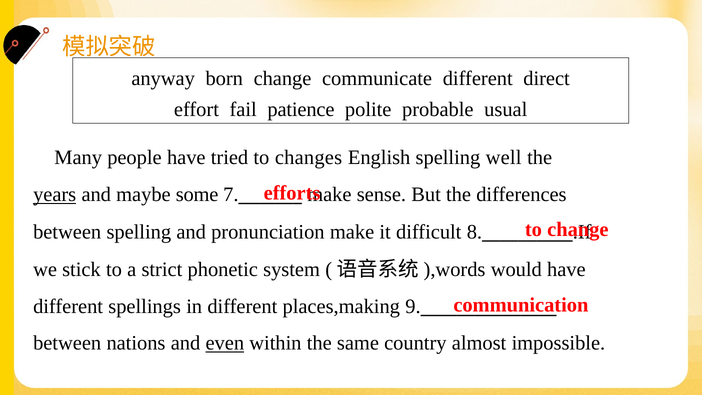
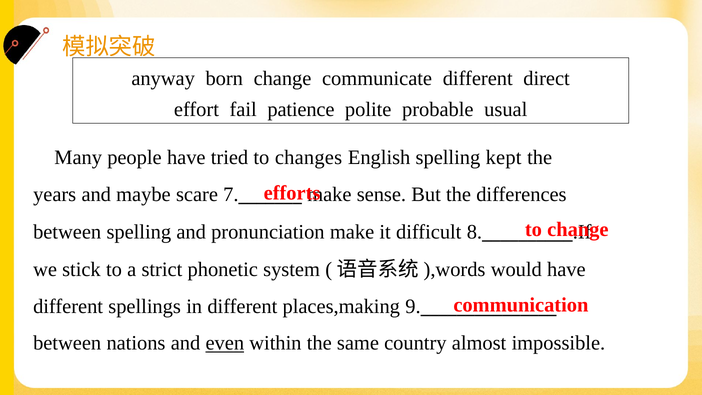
well: well -> kept
years underline: present -> none
some: some -> scare
